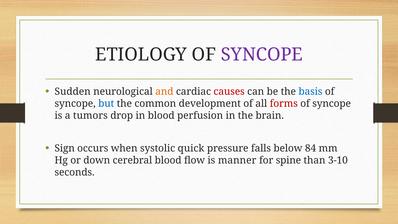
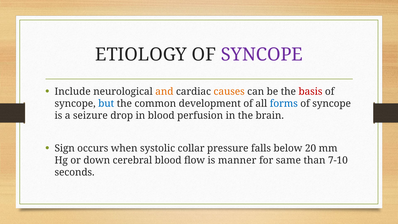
Sudden: Sudden -> Include
causes colour: red -> orange
basis colour: blue -> red
forms colour: red -> blue
tumors: tumors -> seizure
quick: quick -> collar
84: 84 -> 20
spine: spine -> same
3-10: 3-10 -> 7-10
